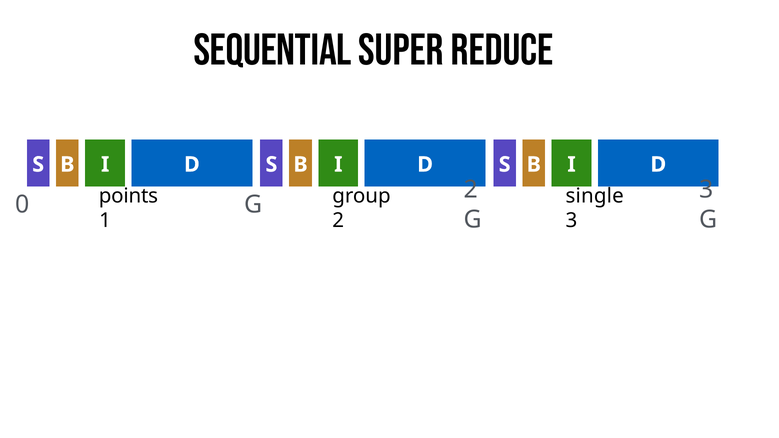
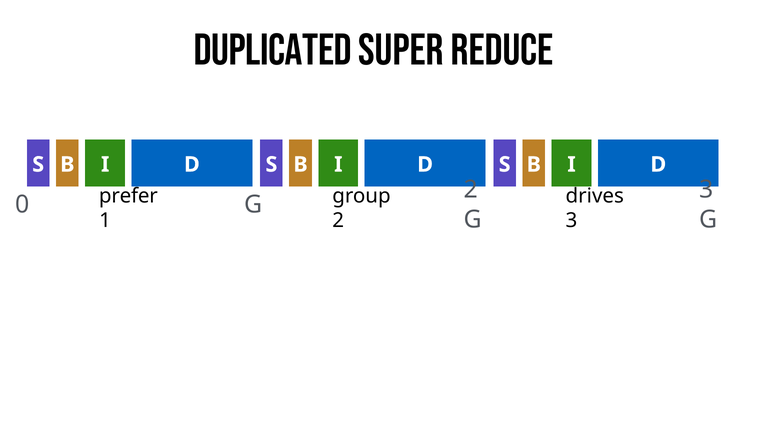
SEQUENTIAL: SEQUENTIAL -> DUPLICATED
points: points -> prefer
single: single -> drives
